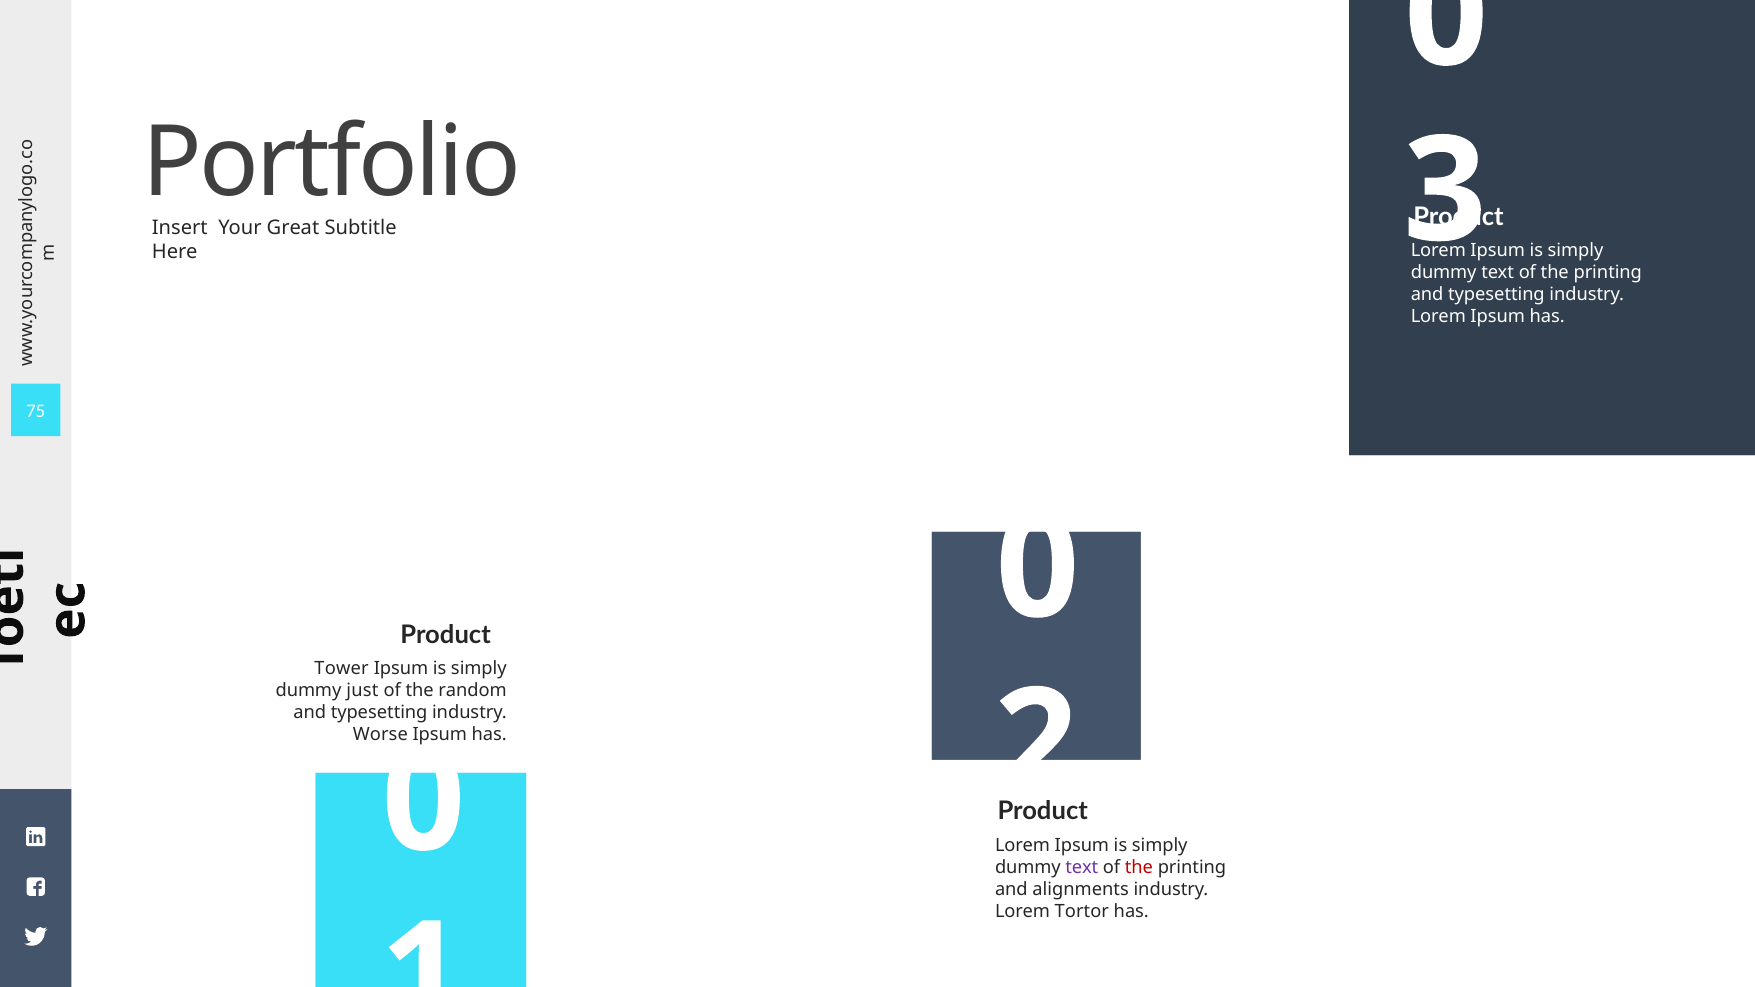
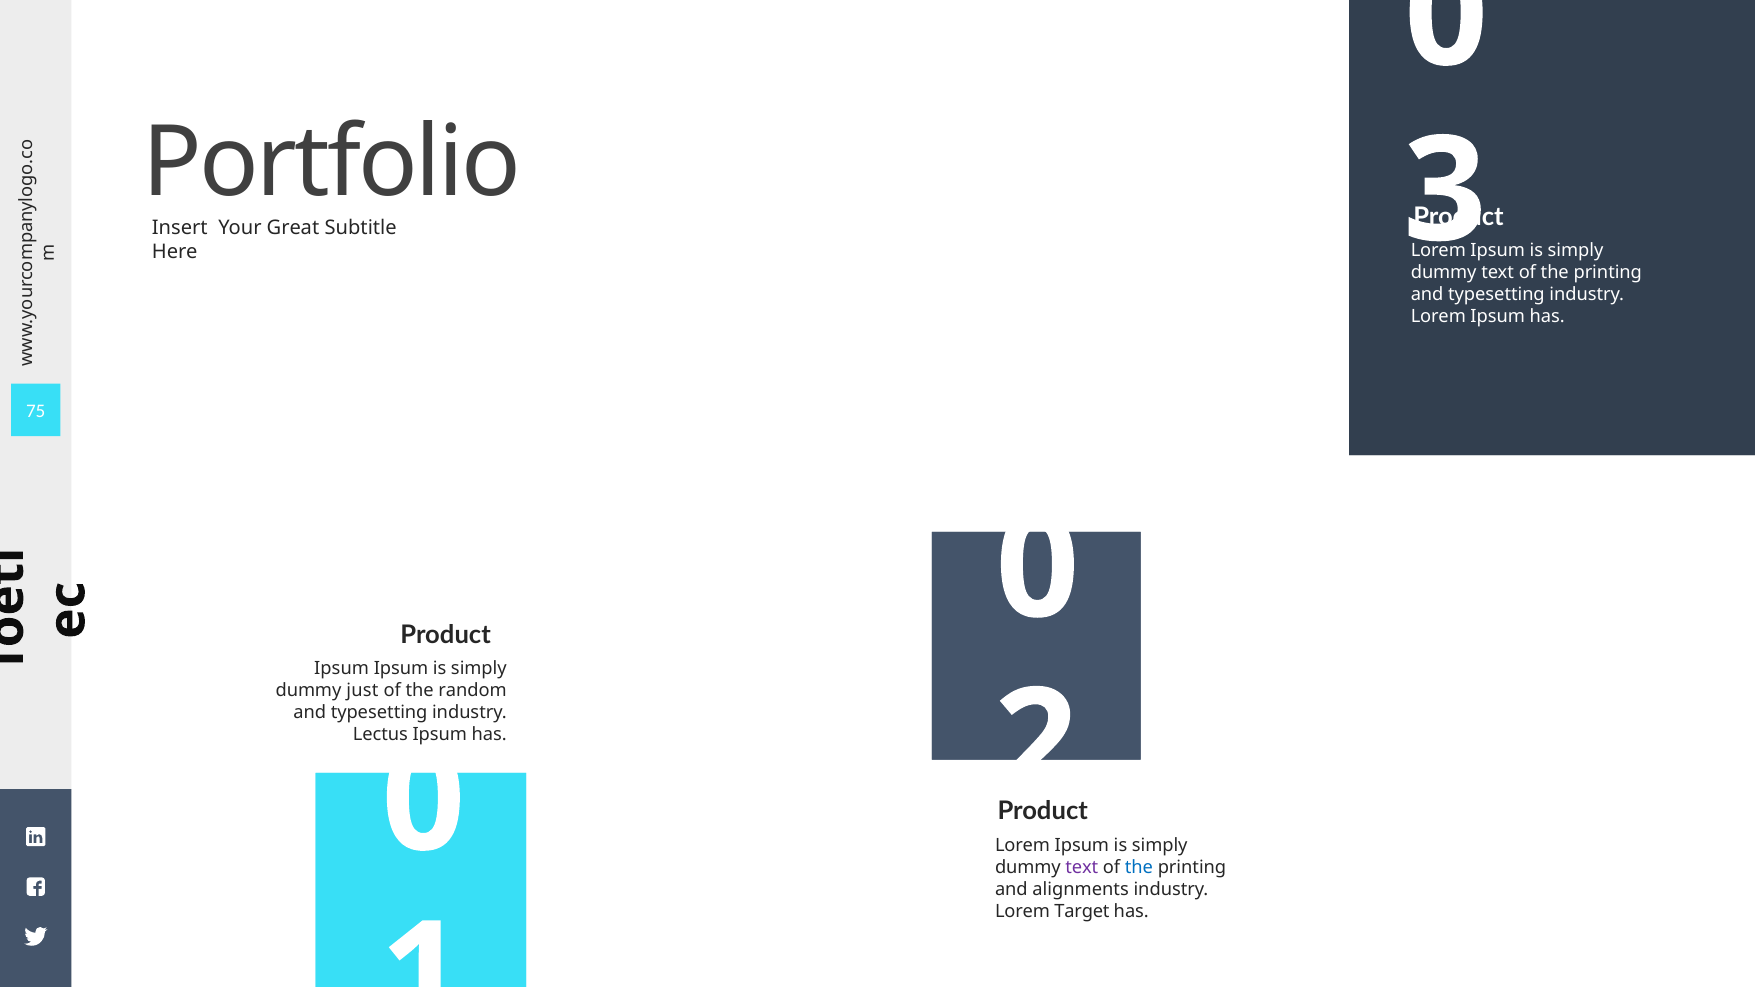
Tower at (342, 669): Tower -> Ipsum
Worse: Worse -> Lectus
the at (1139, 867) colour: red -> blue
Tortor: Tortor -> Target
